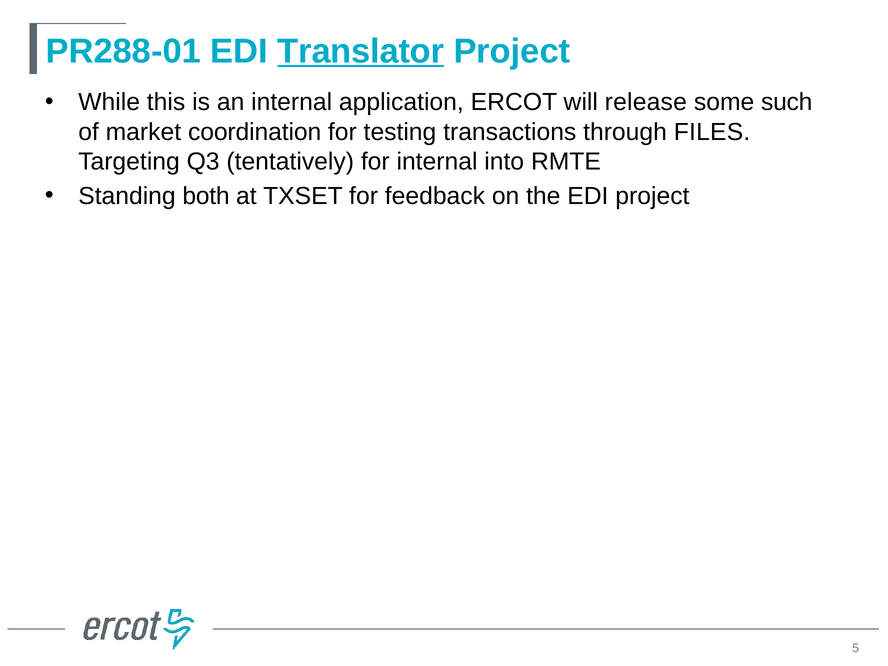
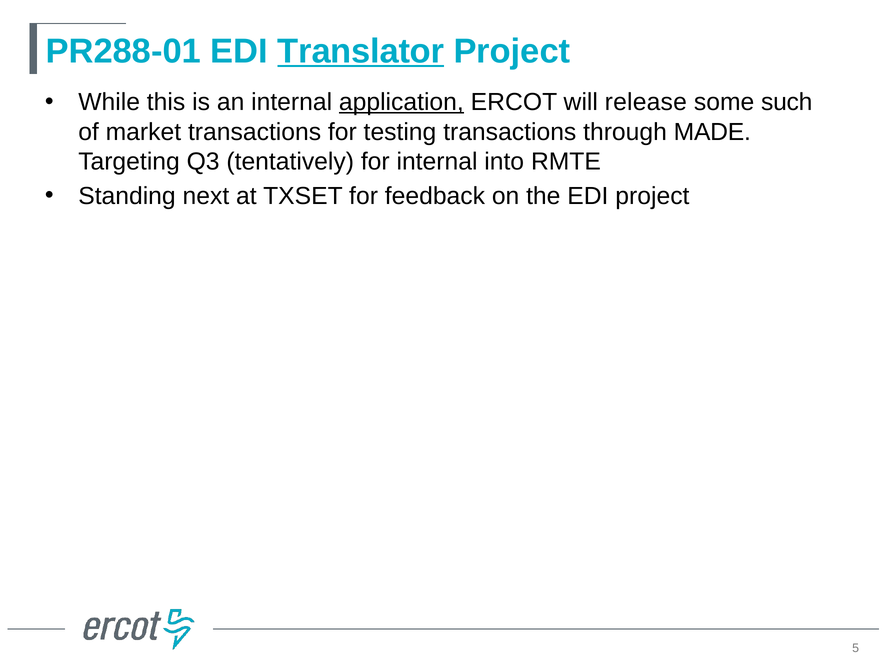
application underline: none -> present
market coordination: coordination -> transactions
FILES: FILES -> MADE
both: both -> next
